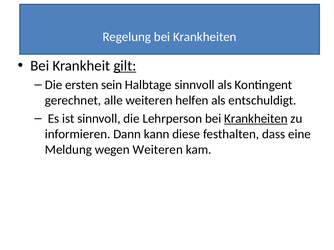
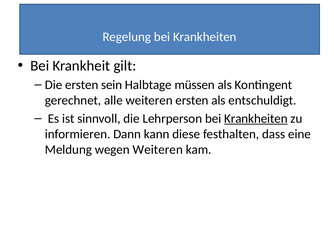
gilt underline: present -> none
Halbtage sinnvoll: sinnvoll -> müssen
weiteren helfen: helfen -> ersten
